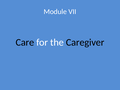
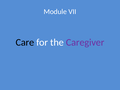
Caregiver colour: black -> purple
